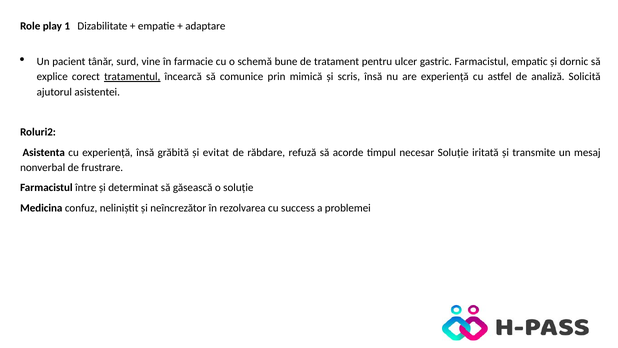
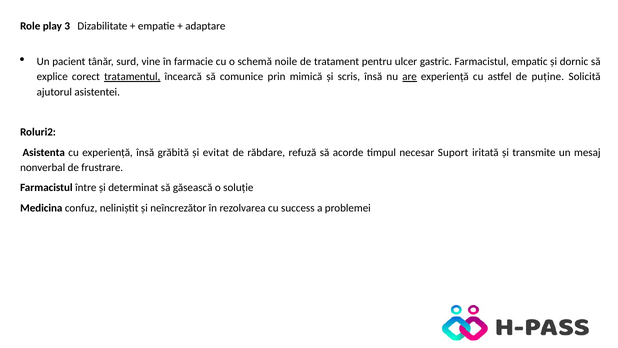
1: 1 -> 3
bune: bune -> noile
are underline: none -> present
analiză: analiză -> puține
necesar Soluție: Soluție -> Suport
